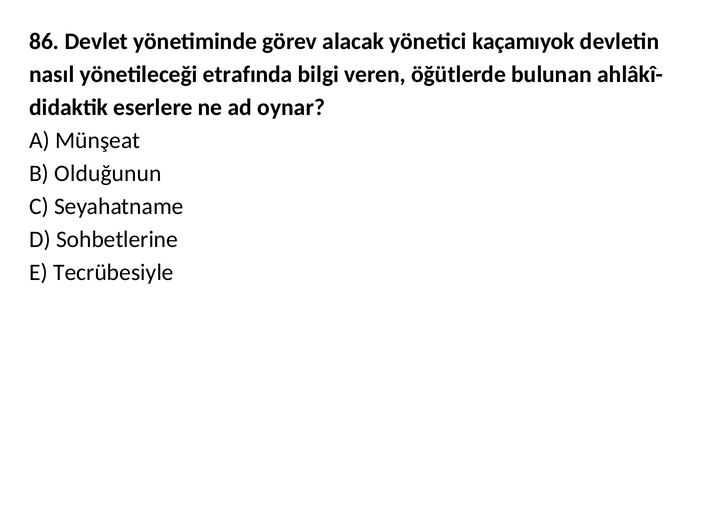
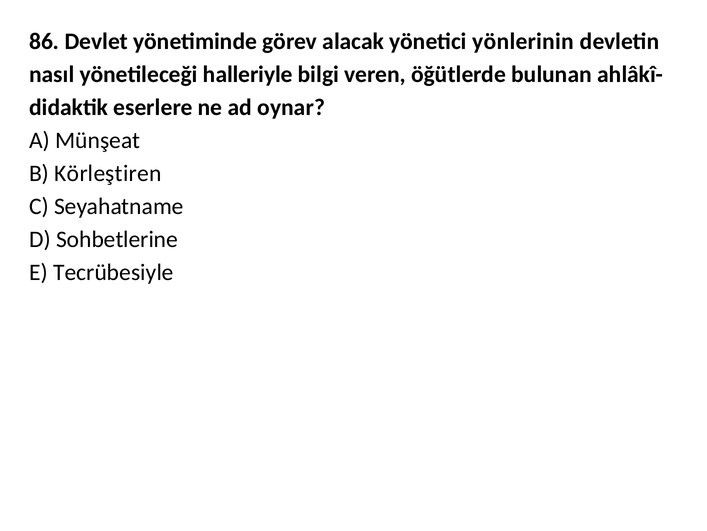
kaçamıyok: kaçamıyok -> yönlerinin
etrafında: etrafında -> halleriyle
Olduğunun: Olduğunun -> Körleştiren
